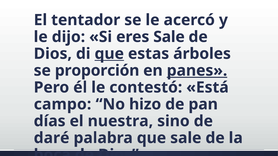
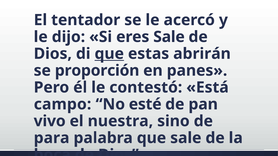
árboles: árboles -> abrirán
panes underline: present -> none
hizo: hizo -> esté
días: días -> vivo
daré: daré -> para
